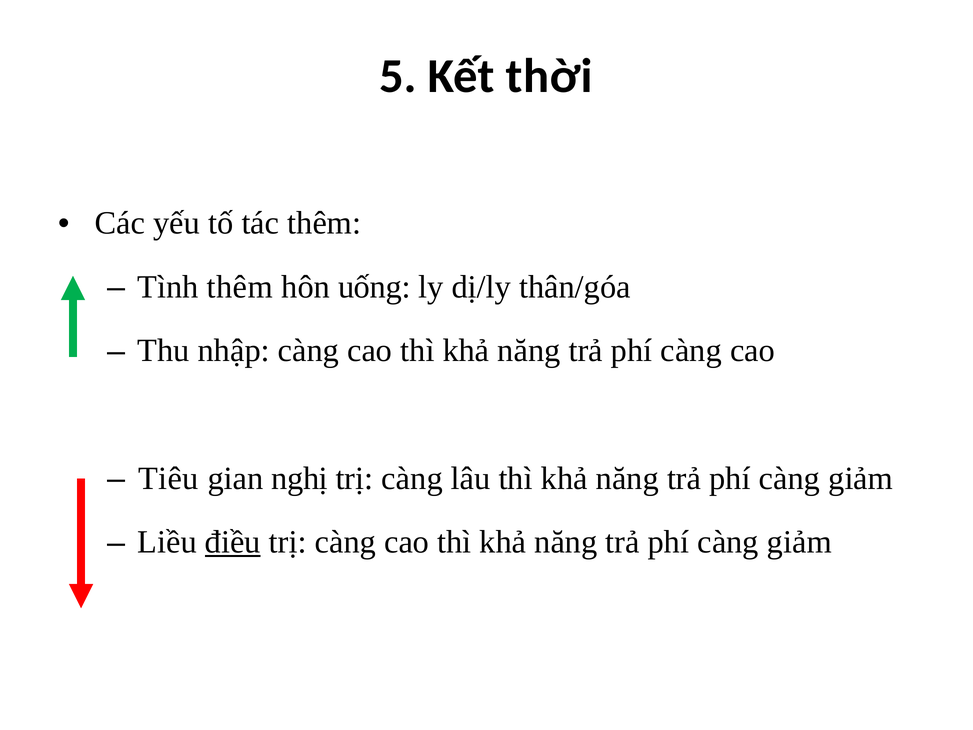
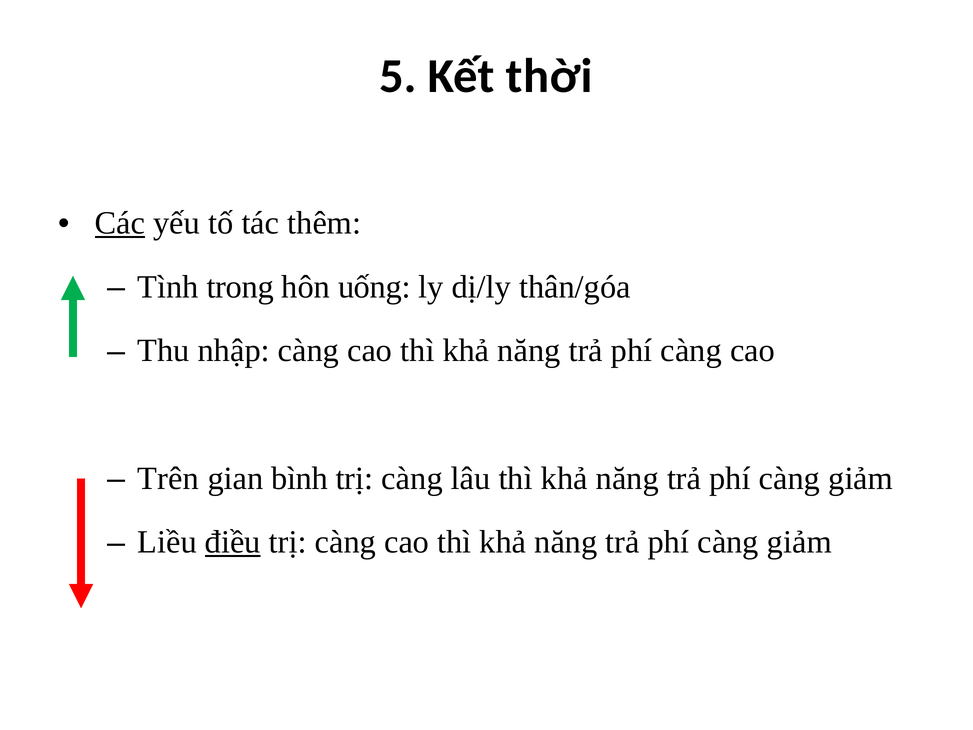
Các underline: none -> present
Tình thêm: thêm -> trong
Tiêu: Tiêu -> Trên
nghị: nghị -> bình
